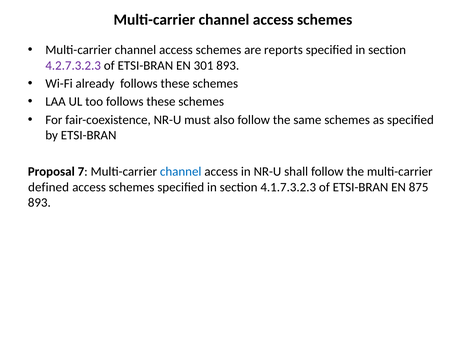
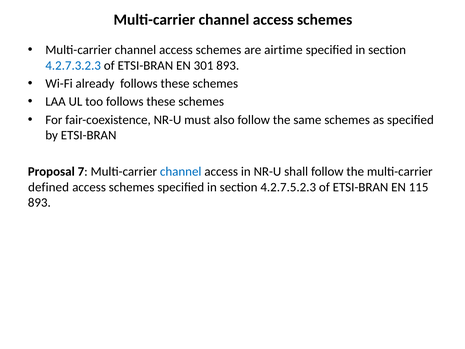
reports: reports -> airtime
4.2.7.3.2.3 colour: purple -> blue
4.1.7.3.2.3: 4.1.7.3.2.3 -> 4.2.7.5.2.3
875: 875 -> 115
